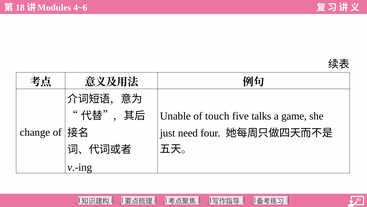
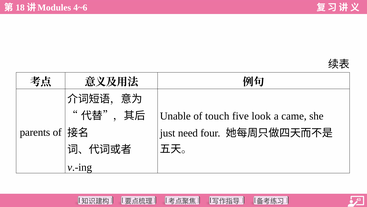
talks: talks -> look
game: game -> came
change: change -> parents
